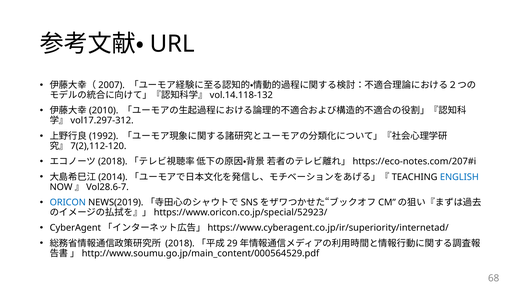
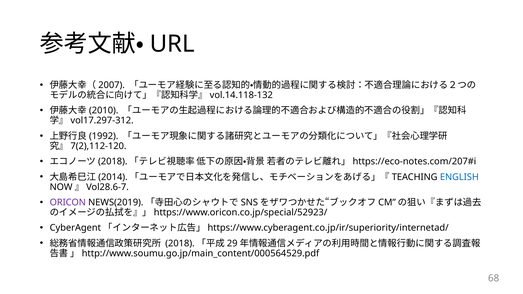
ORICON colour: blue -> purple
